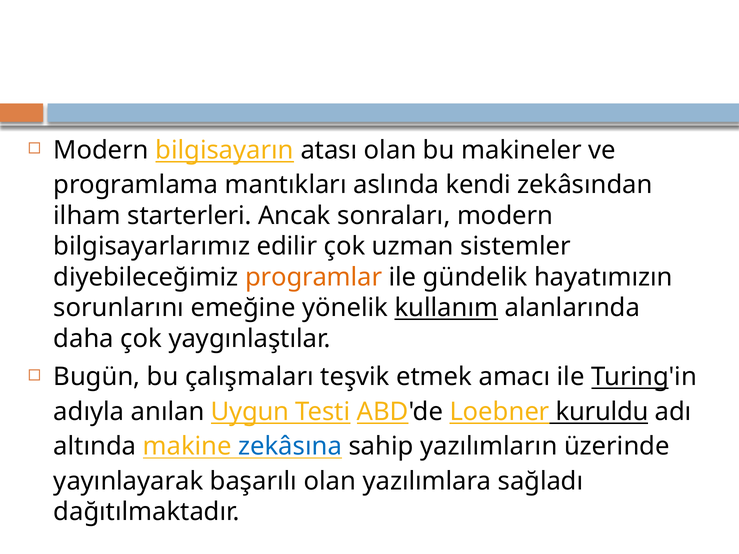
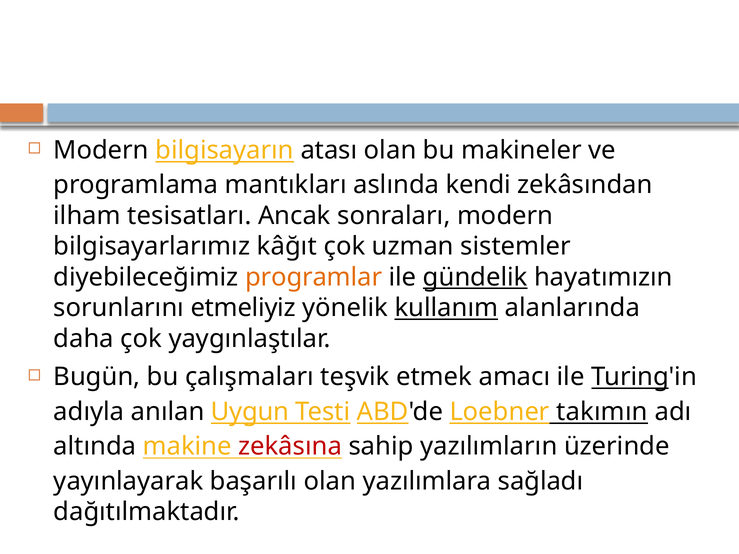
starterleri: starterleri -> tesisatları
edilir: edilir -> kâğıt
gündelik underline: none -> present
emeğine: emeğine -> etmeliyiz
kuruldu: kuruldu -> takımın
zekâsına colour: blue -> red
